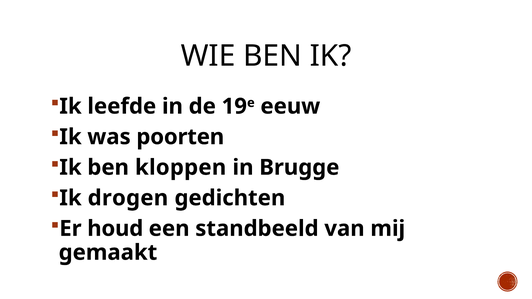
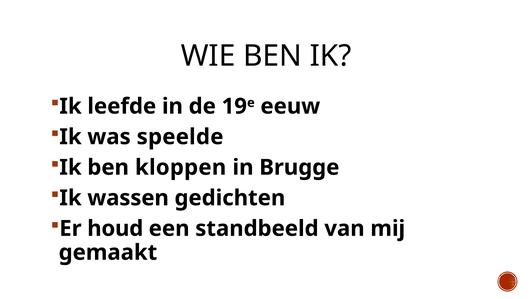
poorten: poorten -> speelde
drogen: drogen -> wassen
